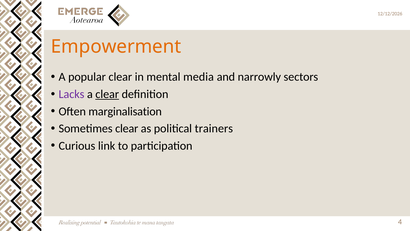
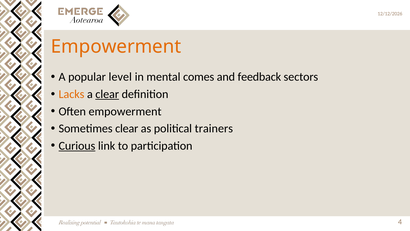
popular clear: clear -> level
media: media -> comes
narrowly: narrowly -> feedback
Lacks colour: purple -> orange
Often marginalisation: marginalisation -> empowerment
Curious underline: none -> present
